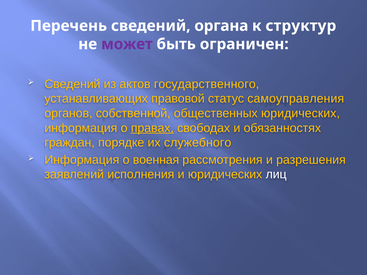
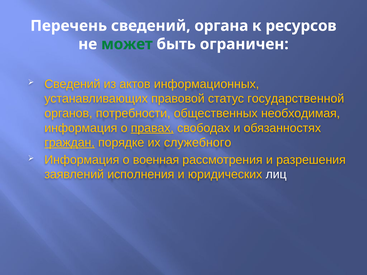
структур: структур -> ресурсов
может colour: purple -> green
государственного: государственного -> информационных
самоуправления: самоуправления -> государственной
собственной: собственной -> потребности
общественных юридических: юридических -> необходимая
граждан underline: none -> present
